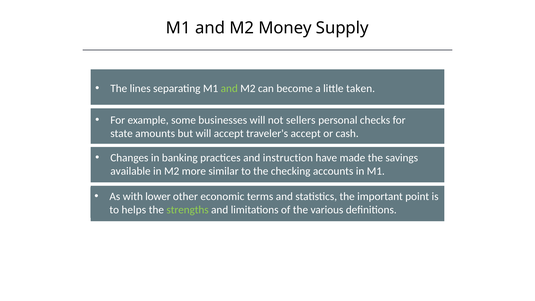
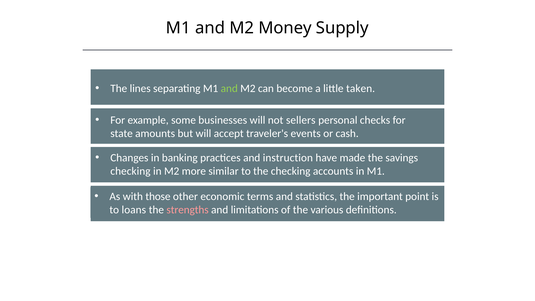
traveler's accept: accept -> events
available at (130, 171): available -> checking
lower: lower -> those
helps: helps -> loans
strengths colour: light green -> pink
